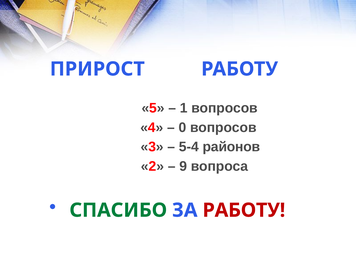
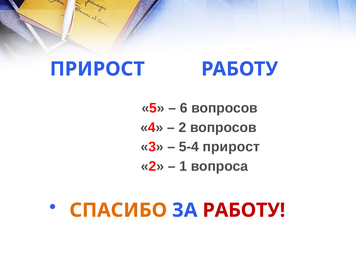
1: 1 -> 6
0 at (182, 127): 0 -> 2
5-4 районов: районов -> прирост
9: 9 -> 1
СПАСИБО colour: green -> orange
